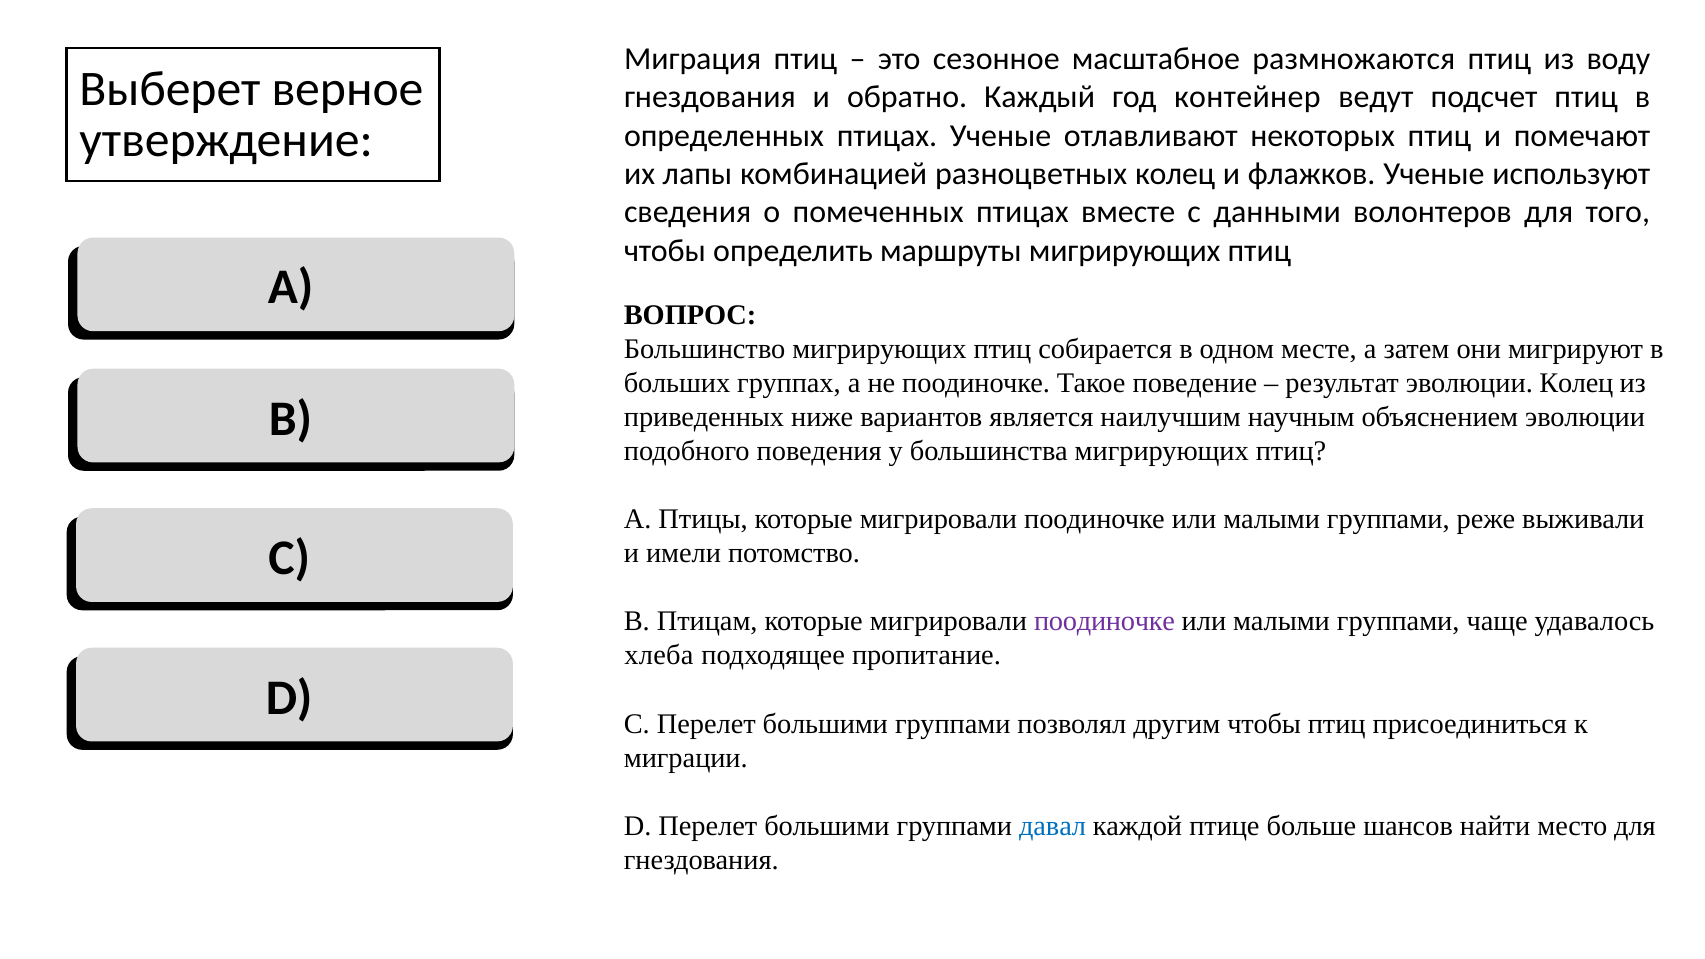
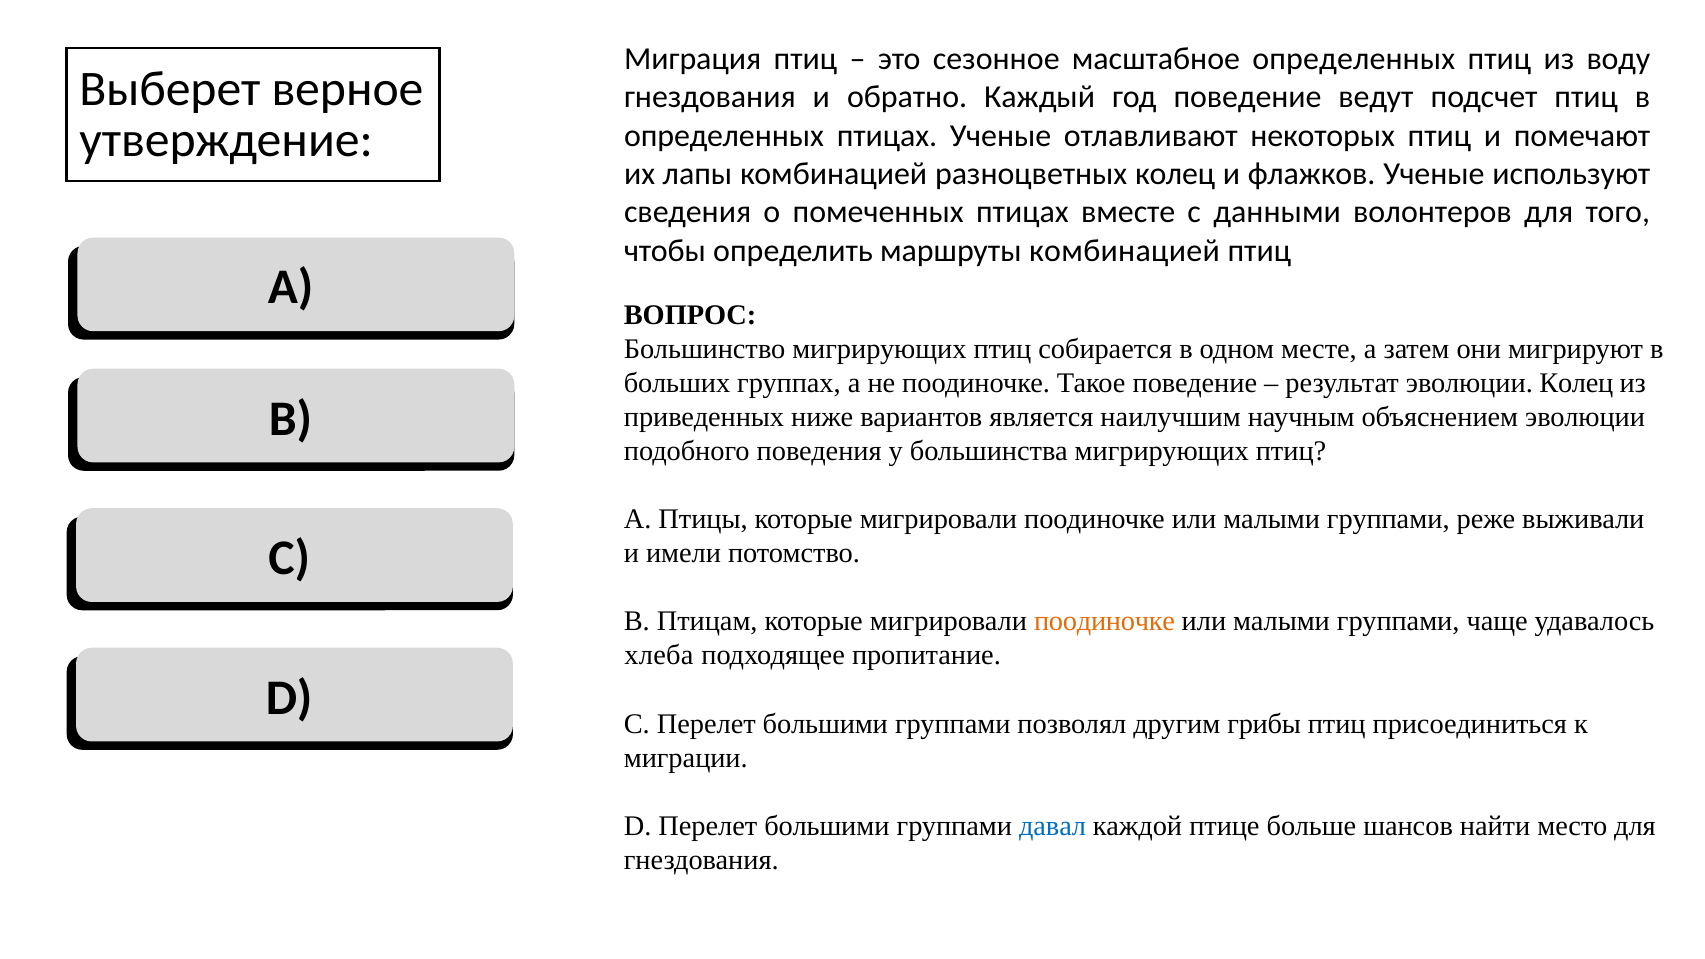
масштабное размножаются: размножаются -> определенных
год контейнер: контейнер -> поведение
маршруты мигрирующих: мигрирующих -> комбинацией
поодиночке at (1104, 621) colour: purple -> orange
другим чтобы: чтобы -> грибы
